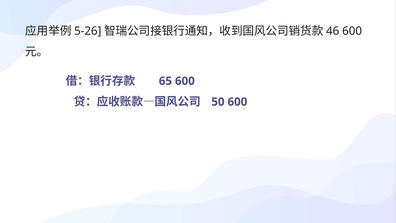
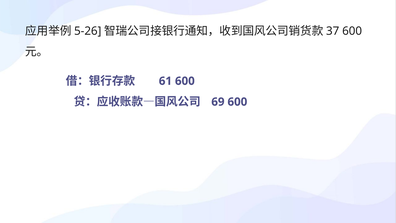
46: 46 -> 37
65: 65 -> 61
50: 50 -> 69
